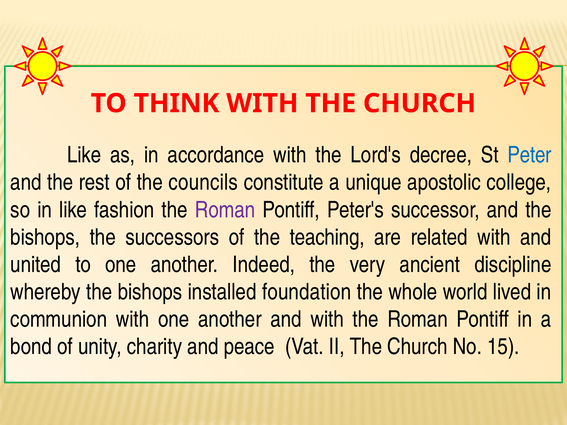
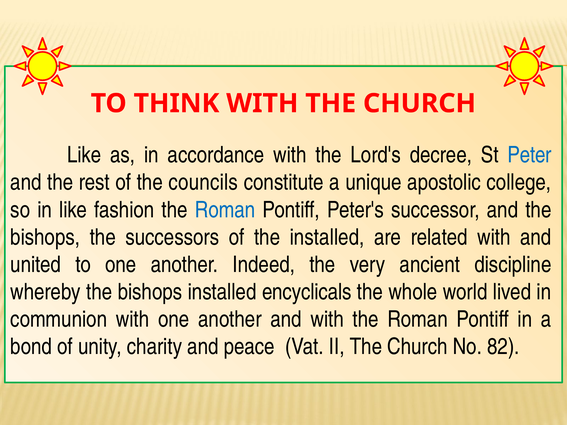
Roman at (225, 210) colour: purple -> blue
the teaching: teaching -> installed
foundation: foundation -> encyclicals
15: 15 -> 82
